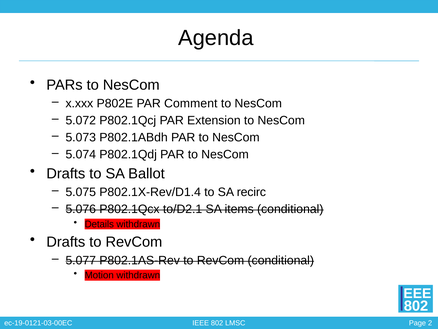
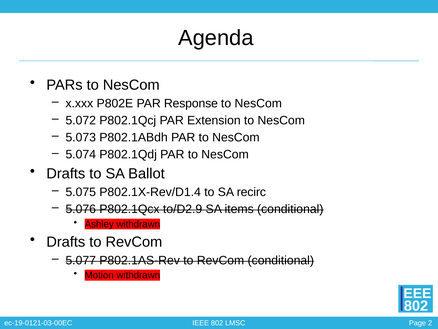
Comment: Comment -> Response
to/D2.1: to/D2.1 -> to/D2.9
Details: Details -> Ashley
